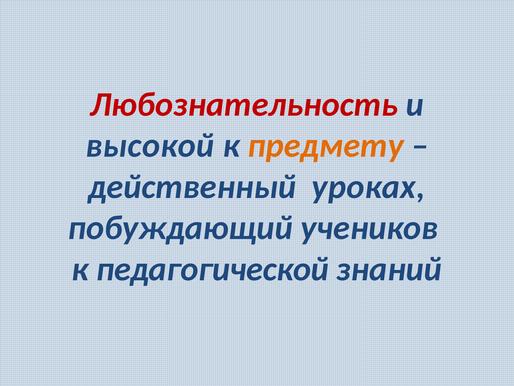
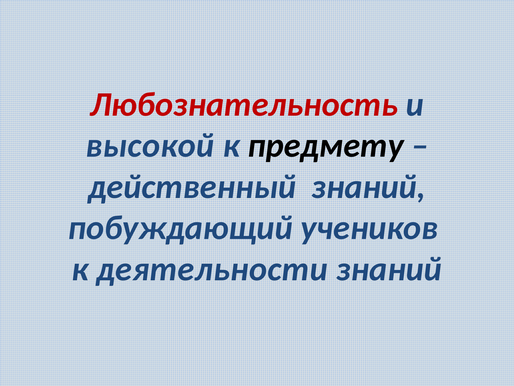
предмету colour: orange -> black
действенный уроках: уроках -> знаний
педагогической: педагогической -> деятельности
